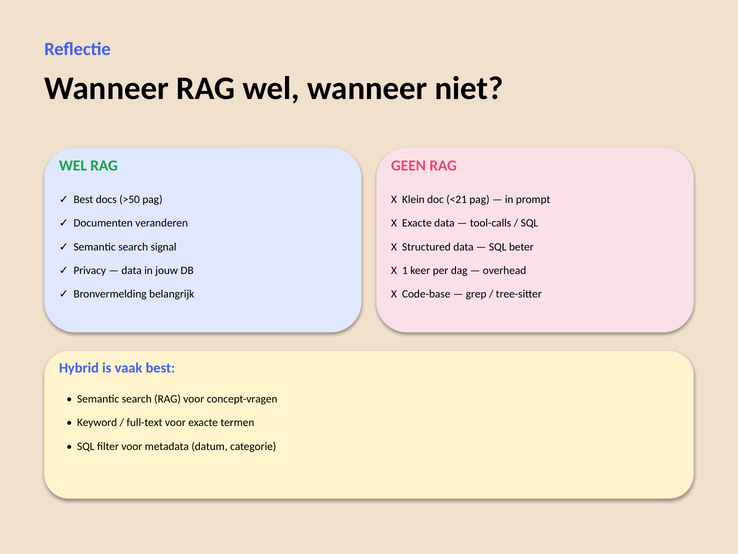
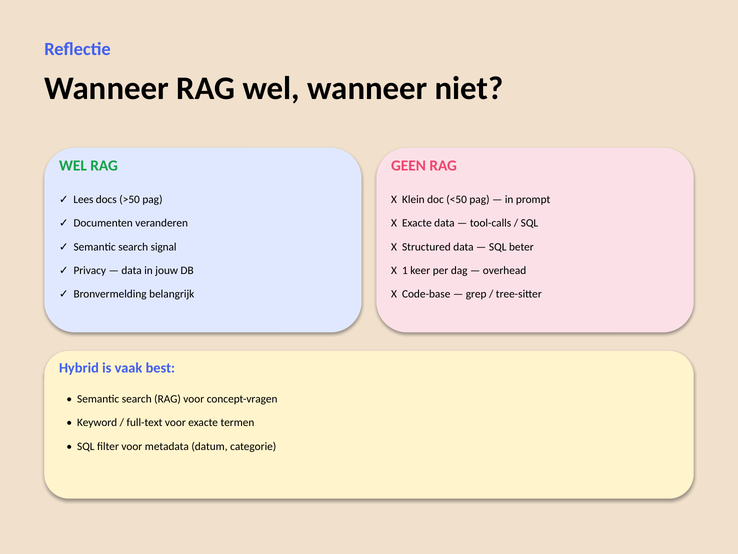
Best at (83, 199): Best -> Lees
<21: <21 -> <50
